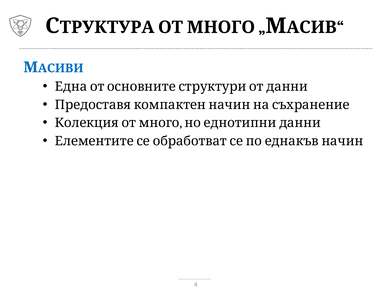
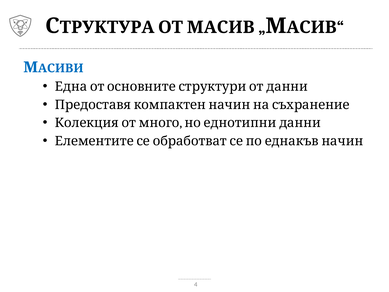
МНОГО: МНОГО -> МАСИВ
